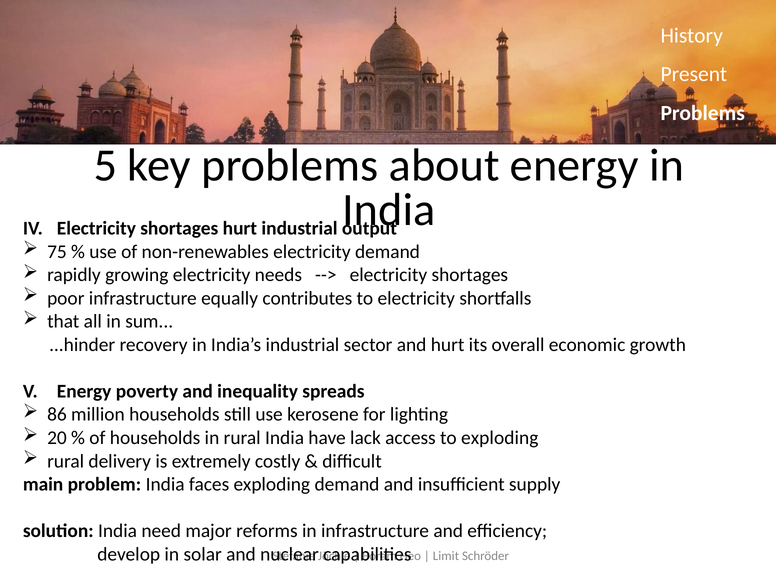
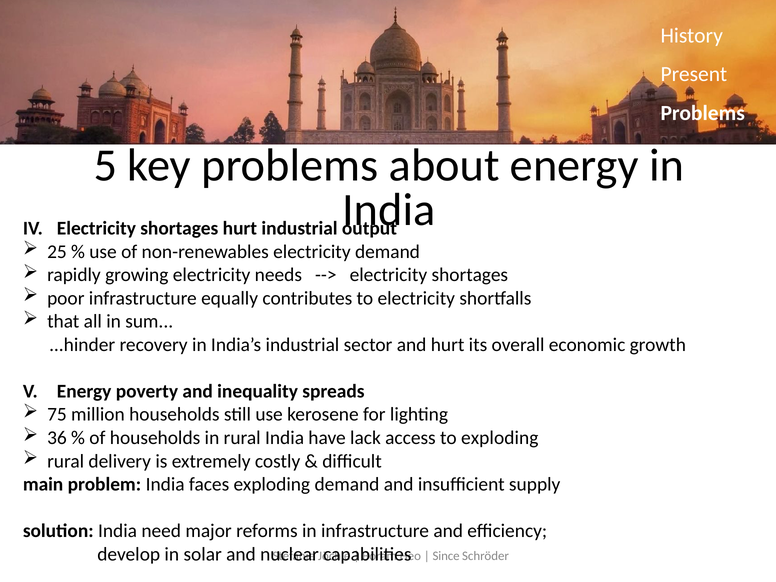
75: 75 -> 25
86: 86 -> 75
20: 20 -> 36
Limit: Limit -> Since
